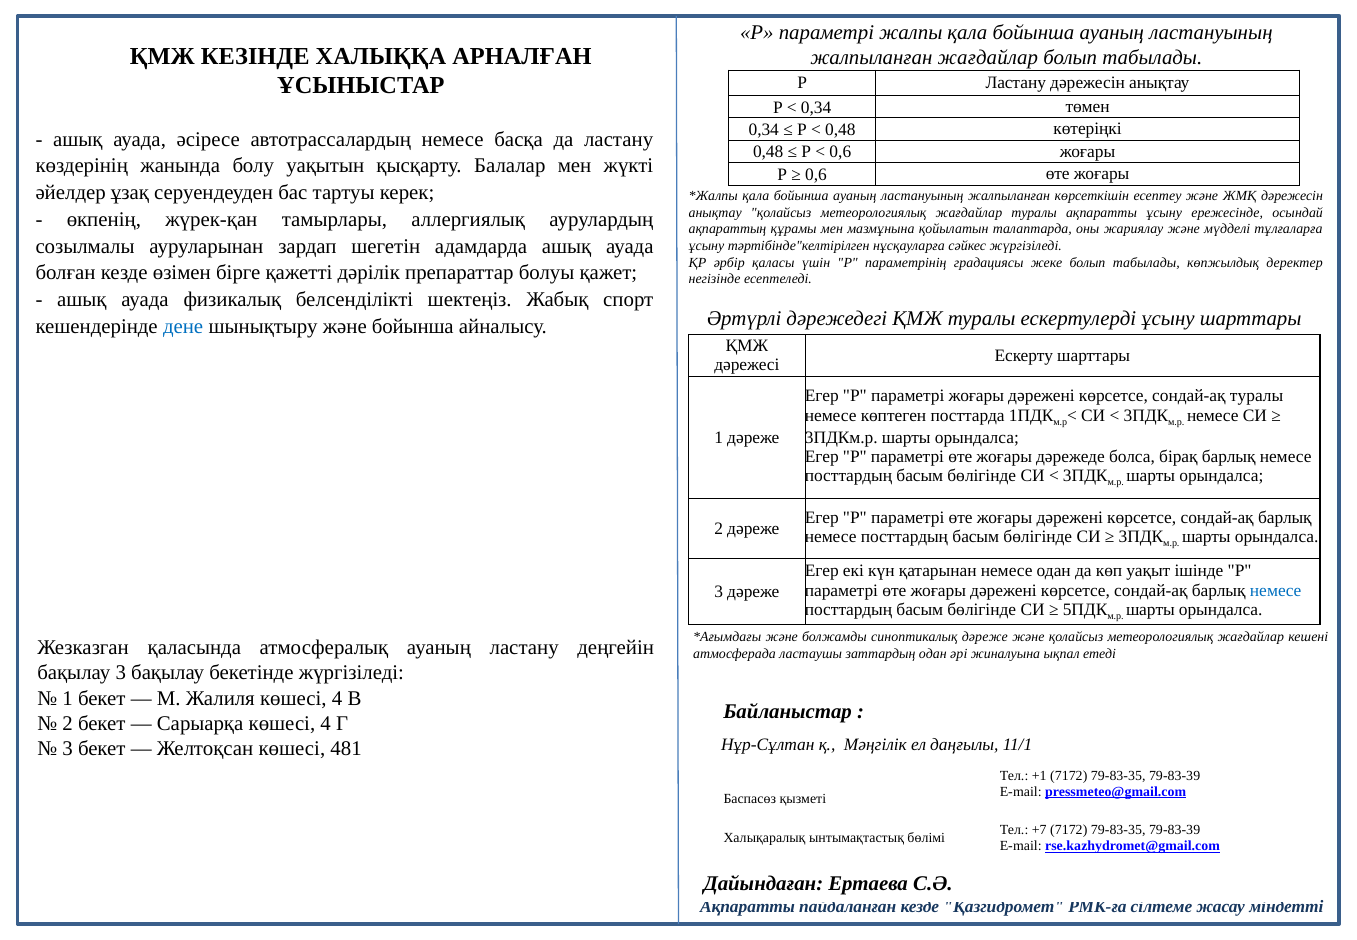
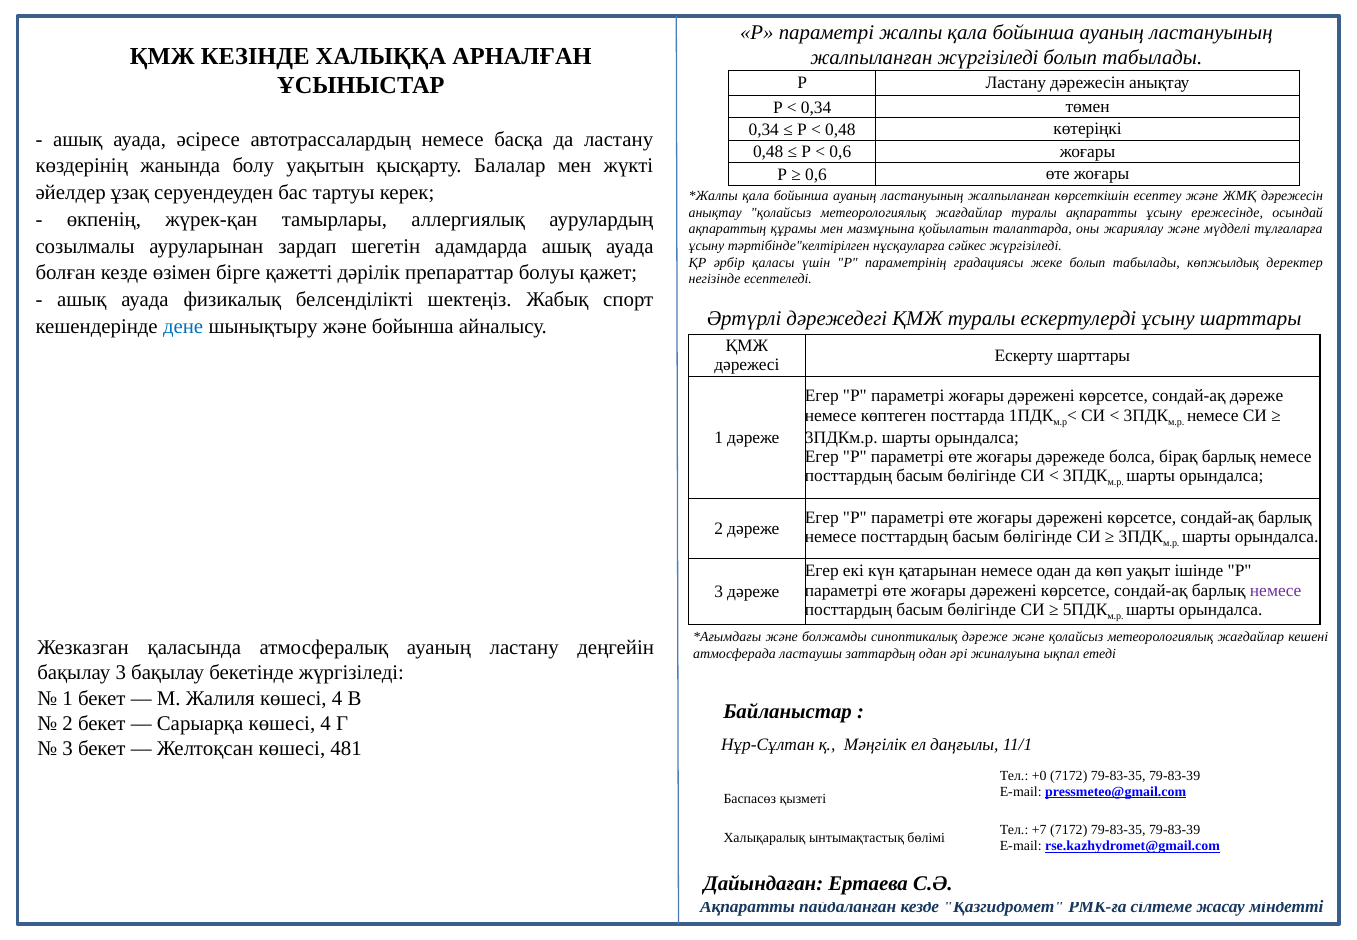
жалпыланған жағдайлар: жағдайлар -> жүргізіледі
сондай-ақ туралы: туралы -> дәреже
немесе at (1276, 590) colour: blue -> purple
+1: +1 -> +0
